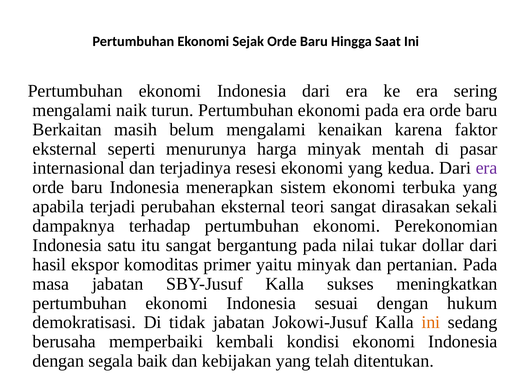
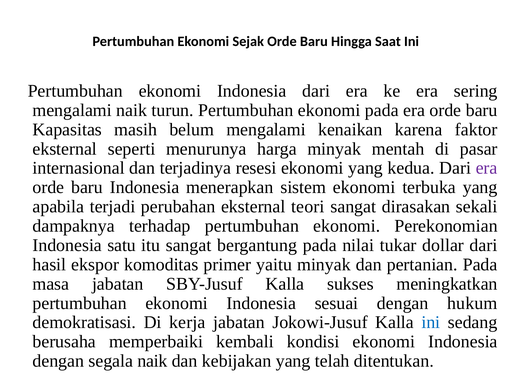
Berkaitan: Berkaitan -> Kapasitas
tidak: tidak -> kerja
ini at (431, 323) colour: orange -> blue
segala baik: baik -> naik
